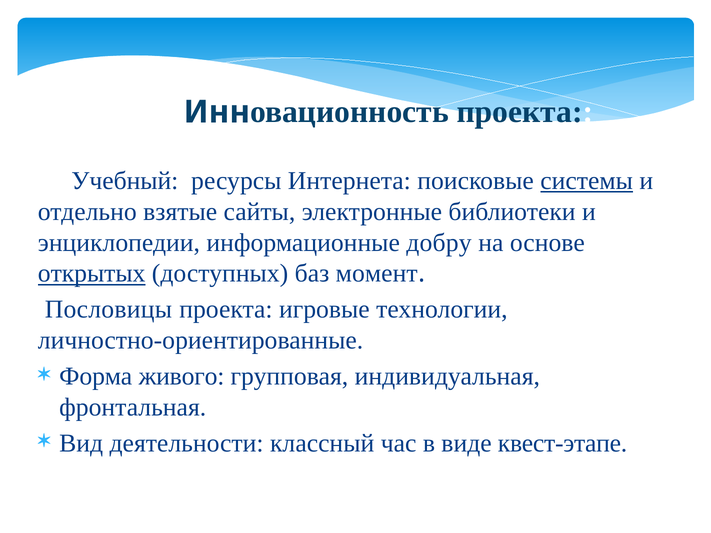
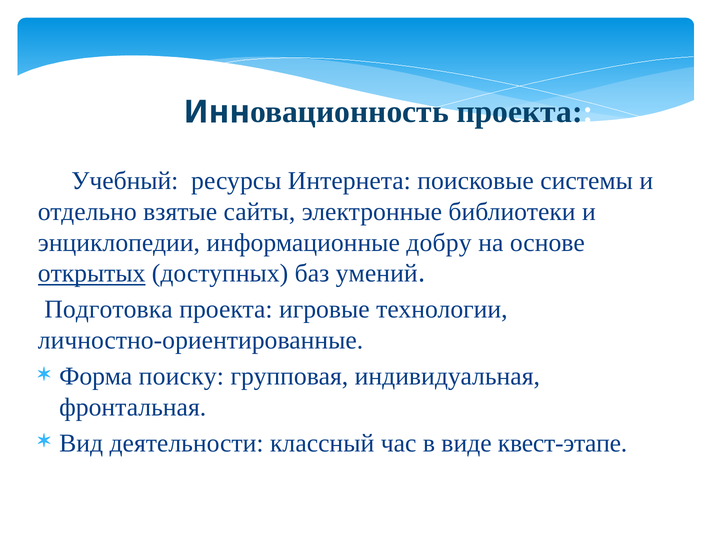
системы underline: present -> none
момент: момент -> умений
Пословицы: Пословицы -> Подготовка
живого: живого -> поиску
